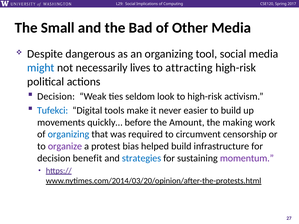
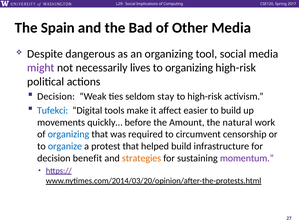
Small: Small -> Spain
might colour: blue -> purple
to attracting: attracting -> organizing
look: look -> stay
never: never -> affect
making: making -> natural
organize colour: purple -> blue
protest bias: bias -> that
strategies colour: blue -> orange
